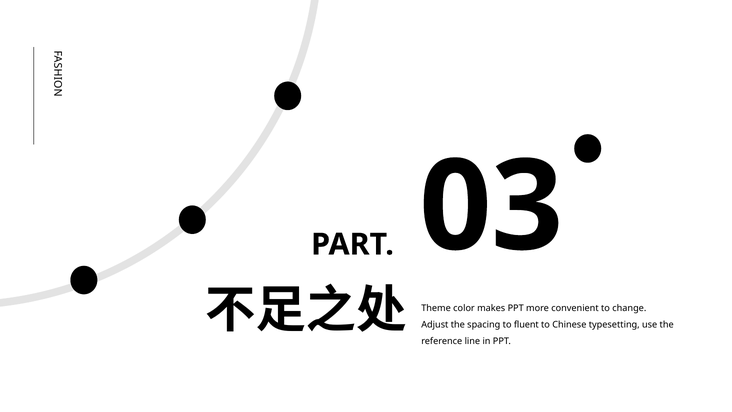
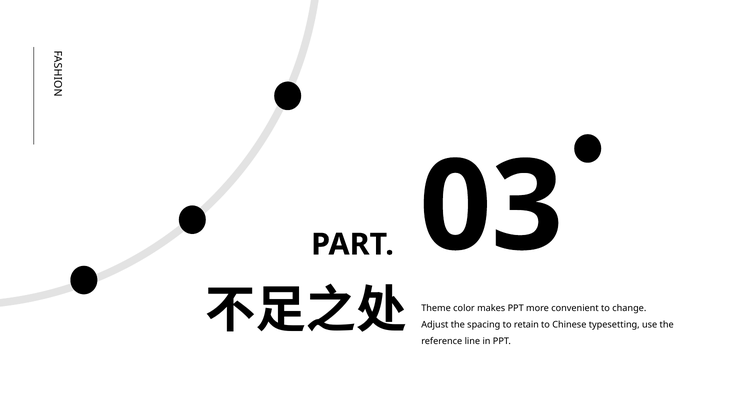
fluent: fluent -> retain
